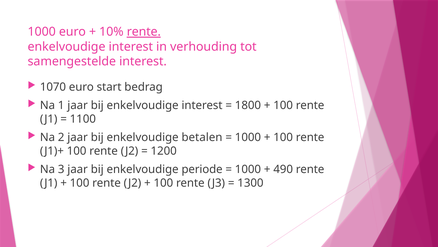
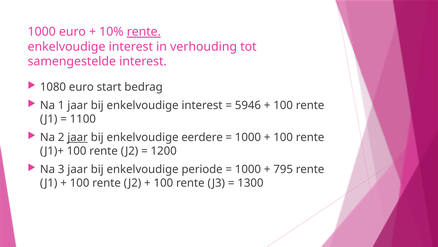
1070: 1070 -> 1080
1800: 1800 -> 5946
jaar at (78, 137) underline: none -> present
betalen: betalen -> eerdere
490: 490 -> 795
